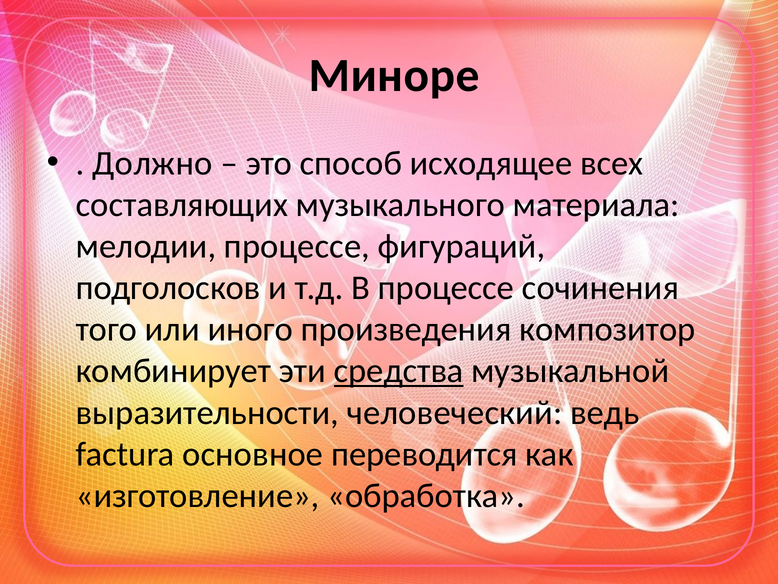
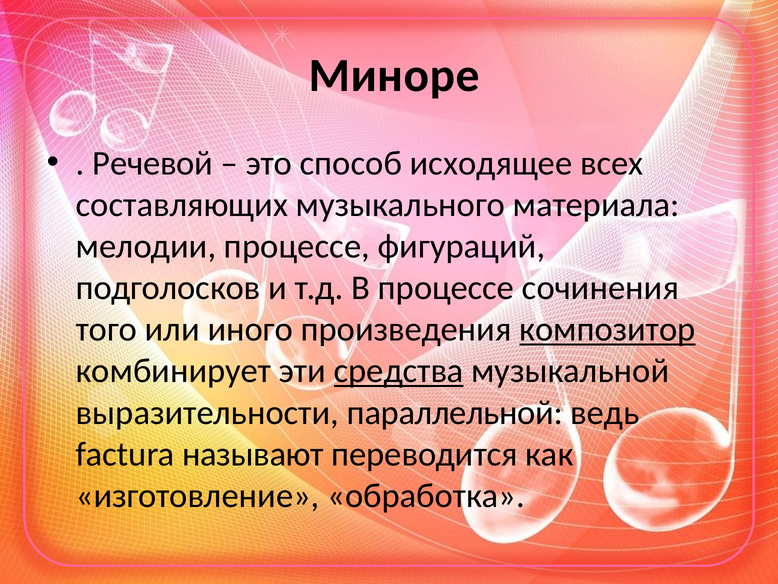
Должно: Должно -> Речевой
композитор underline: none -> present
человеческий: человеческий -> параллельной
основное: основное -> называют
